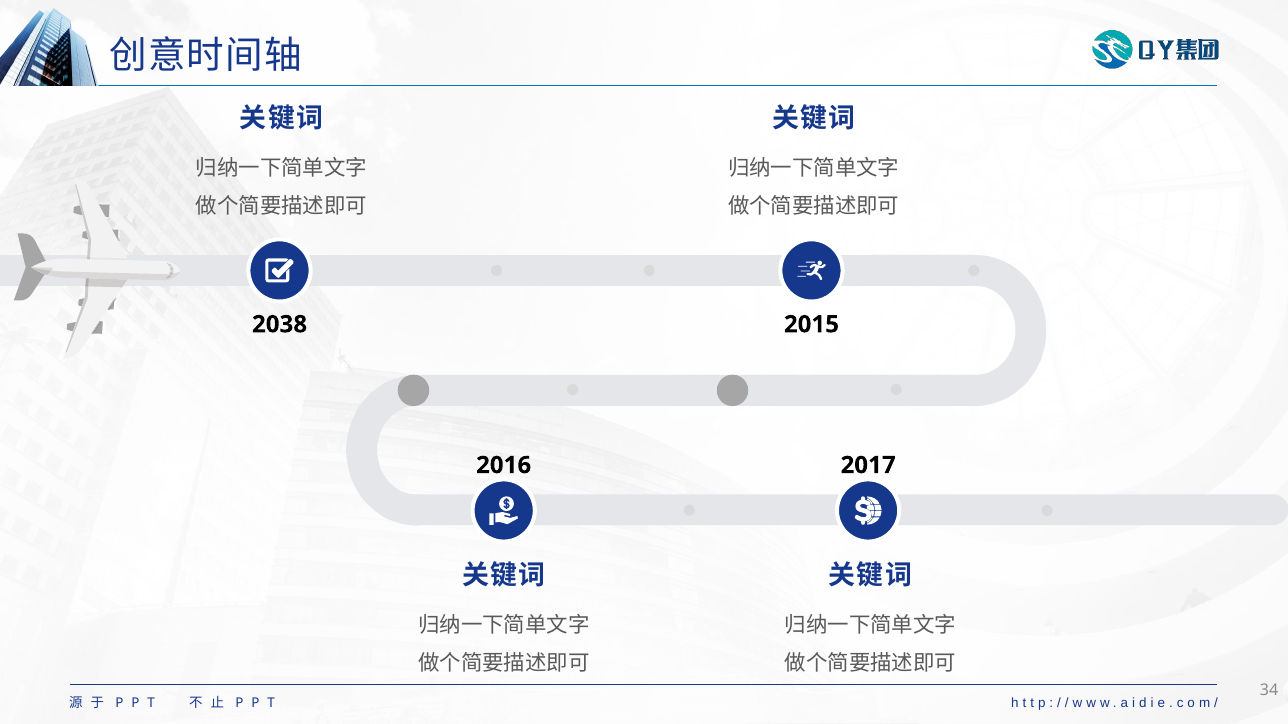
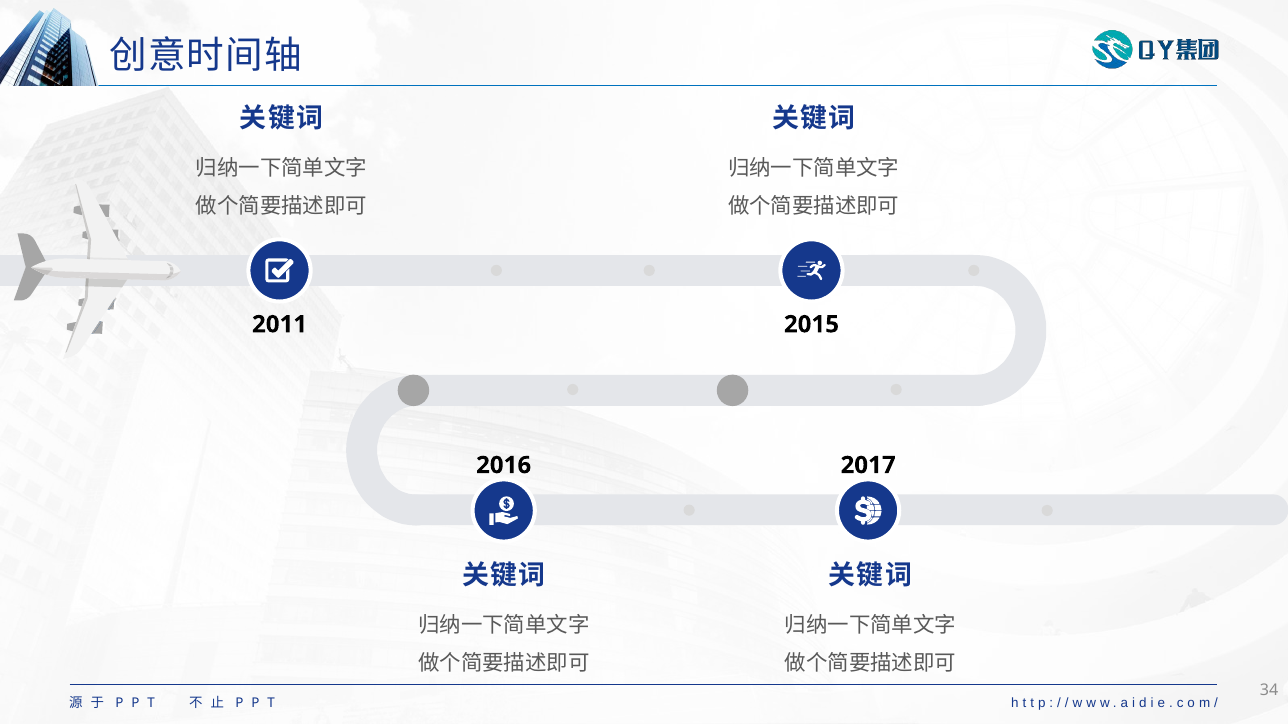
2038: 2038 -> 2011
